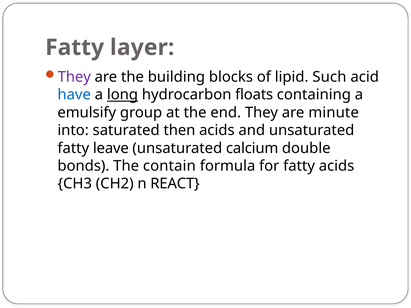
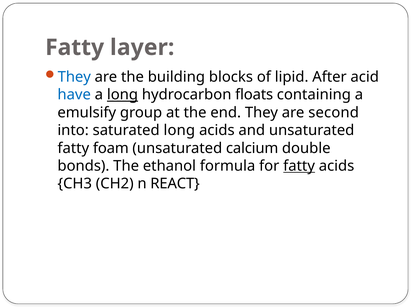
They at (74, 77) colour: purple -> blue
Such: Such -> After
minute: minute -> second
saturated then: then -> long
leave: leave -> foam
contain: contain -> ethanol
fatty at (299, 166) underline: none -> present
